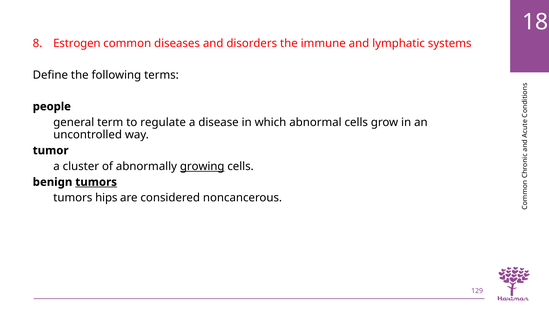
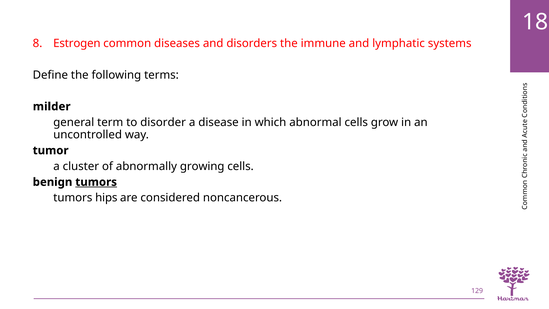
people: people -> milder
regulate: regulate -> disorder
growing underline: present -> none
